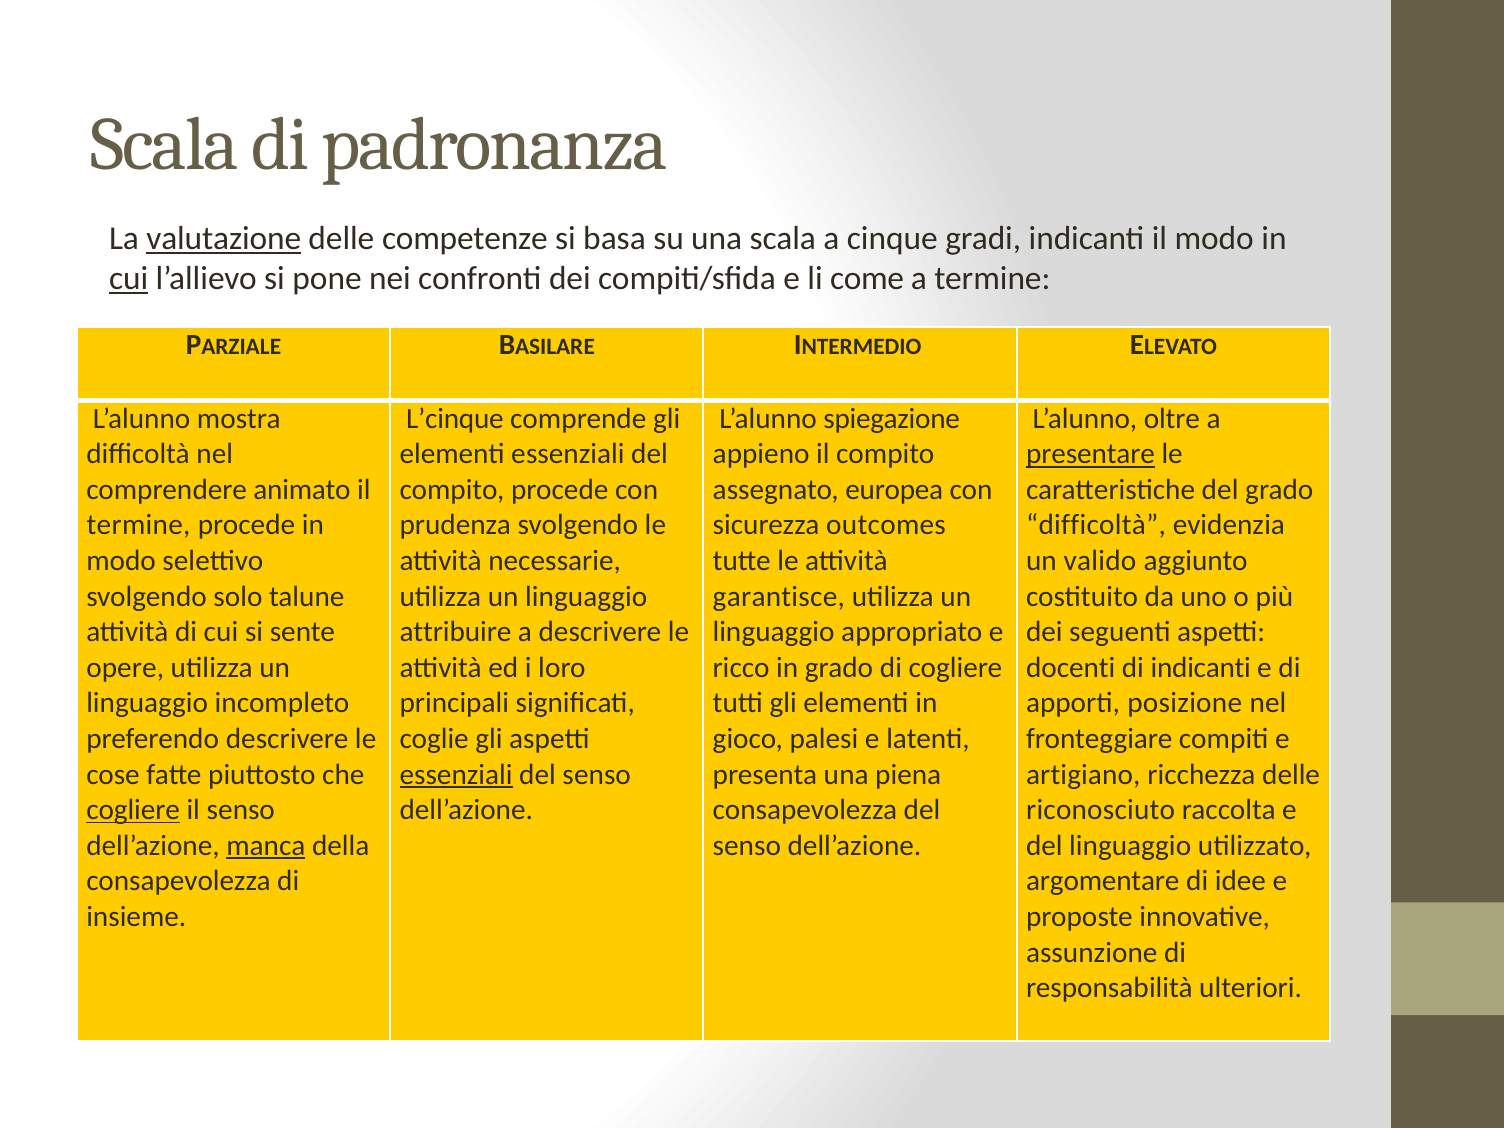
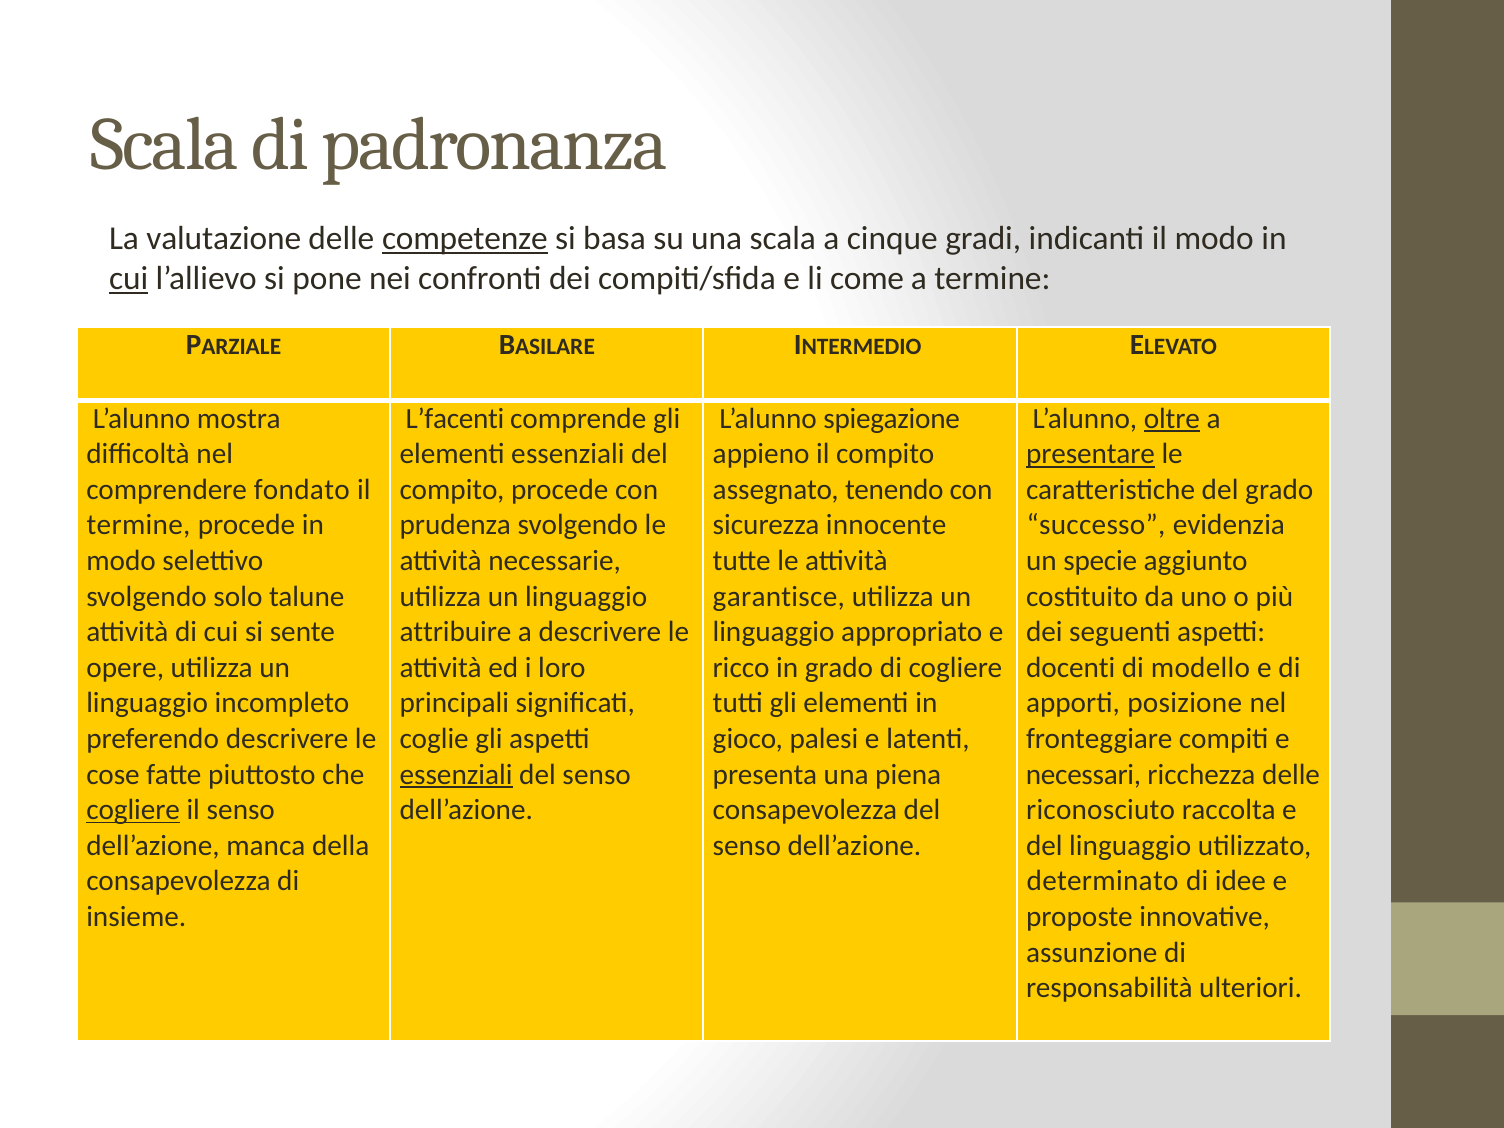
valutazione underline: present -> none
competenze underline: none -> present
L’cinque: L’cinque -> L’facenti
oltre underline: none -> present
animato: animato -> fondato
europea: europea -> tenendo
outcomes: outcomes -> innocente
difficoltà at (1096, 525): difficoltà -> successo
valido: valido -> specie
di indicanti: indicanti -> modello
artigiano: artigiano -> necessari
manca underline: present -> none
argomentare: argomentare -> determinato
